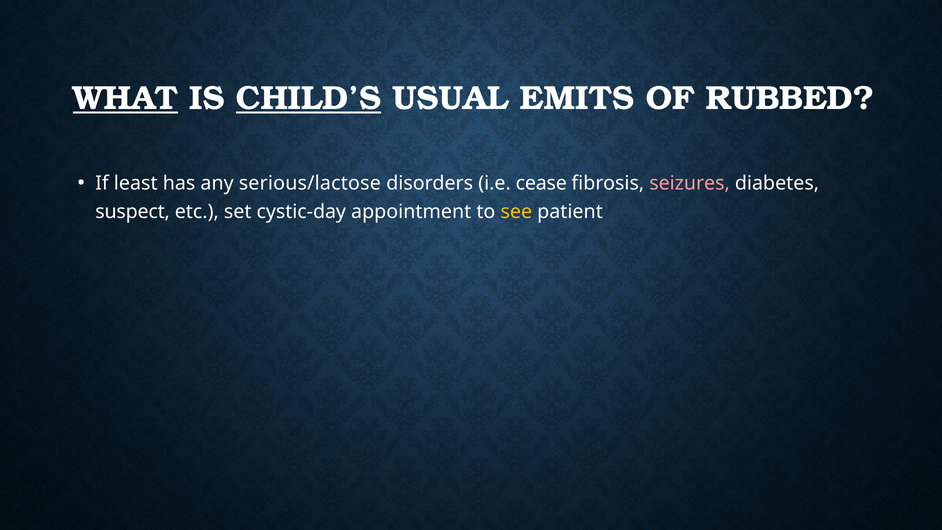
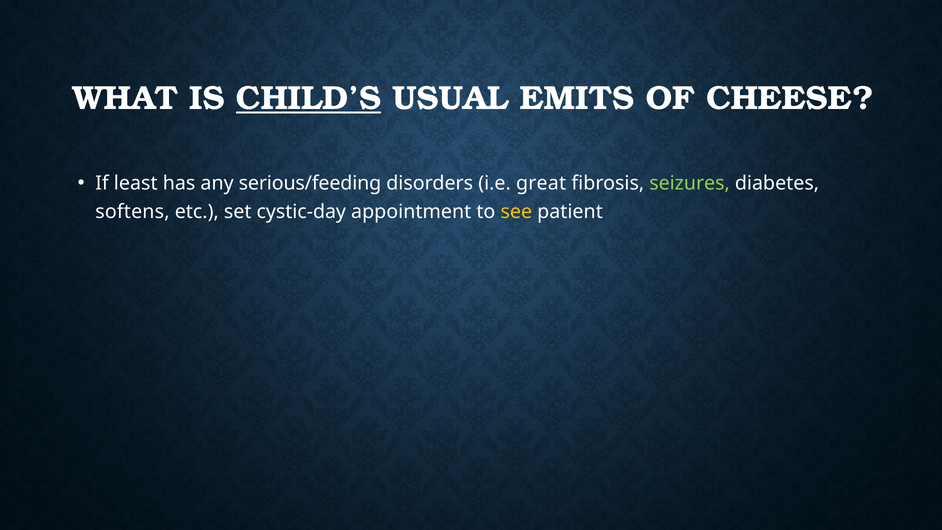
WHAT underline: present -> none
RUBBED: RUBBED -> CHEESE
serious/lactose: serious/lactose -> serious/feeding
cease: cease -> great
seizures colour: pink -> light green
suspect: suspect -> softens
